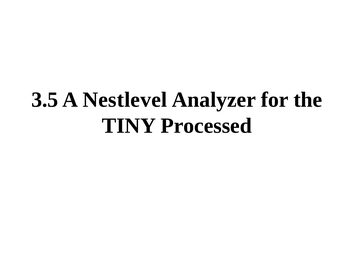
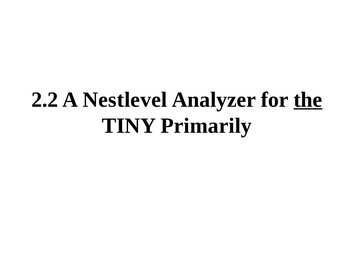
3.5: 3.5 -> 2.2
the underline: none -> present
Processed: Processed -> Primarily
